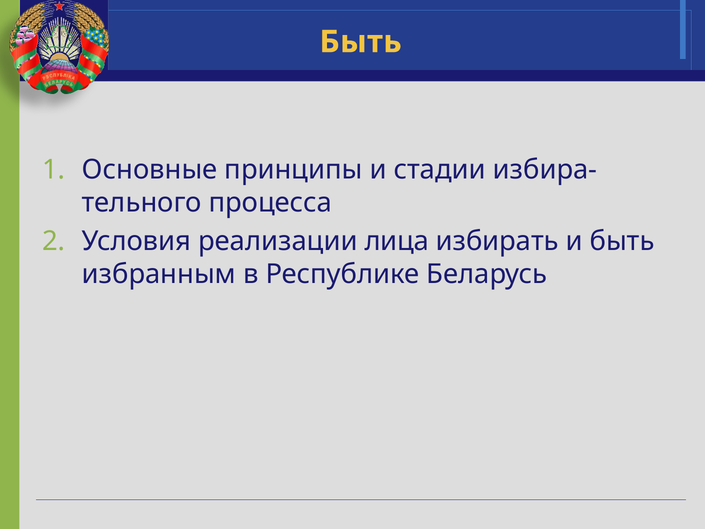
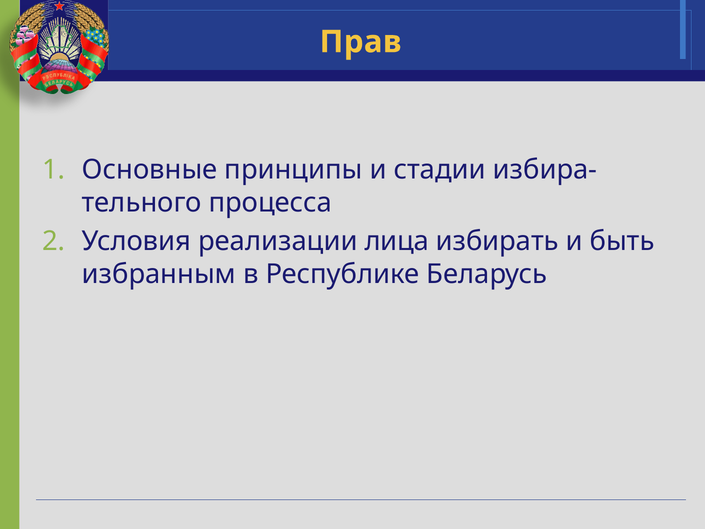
Быть at (361, 42): Быть -> Прав
